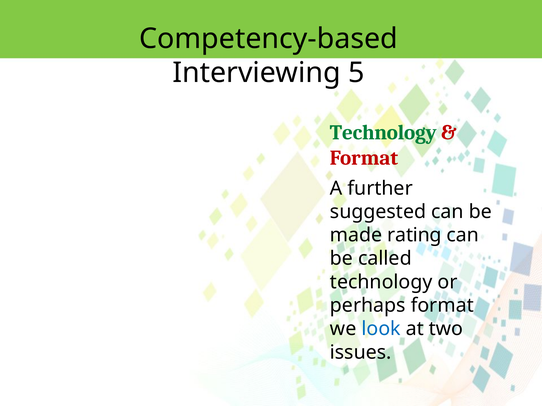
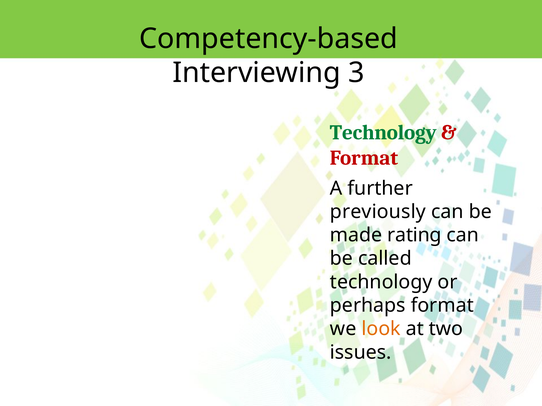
5: 5 -> 3
suggested: suggested -> previously
look colour: blue -> orange
